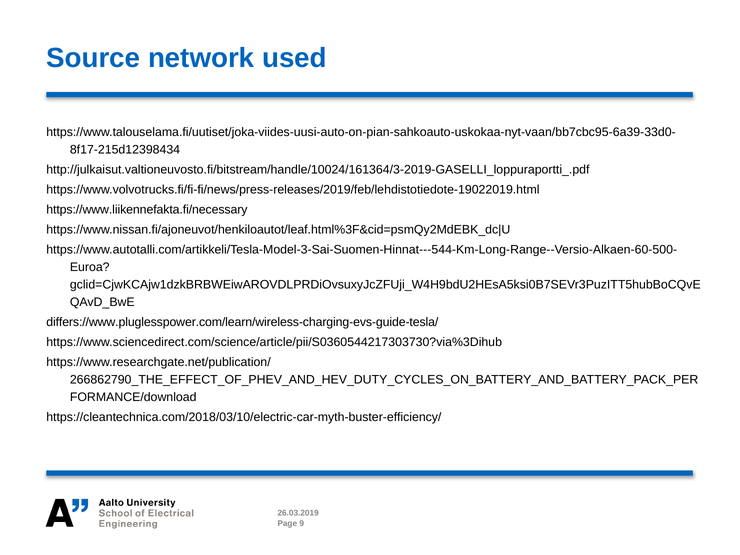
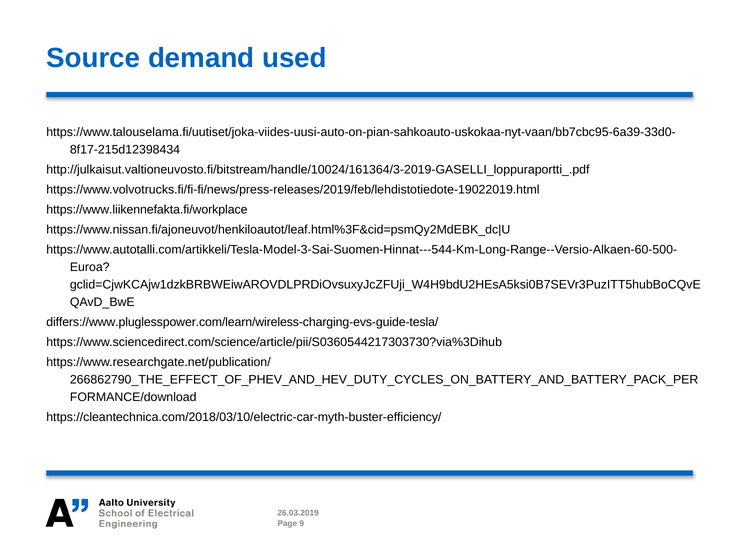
network: network -> demand
https://www.liikennefakta.fi/necessary: https://www.liikennefakta.fi/necessary -> https://www.liikennefakta.fi/workplace
